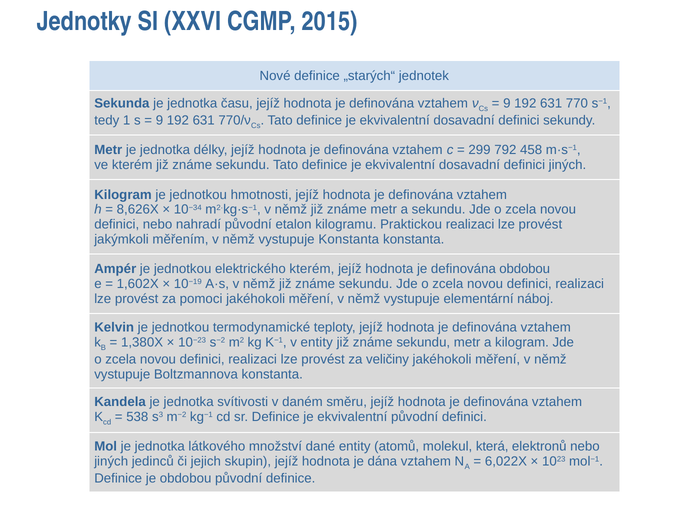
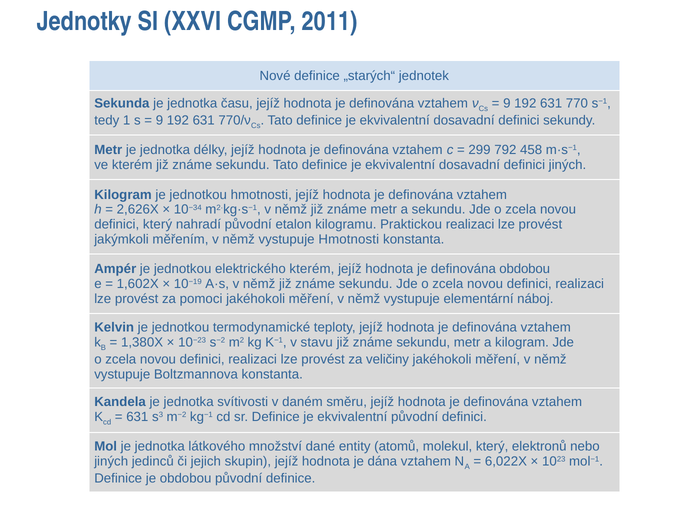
2015: 2015 -> 2011
8,626X: 8,626X -> 2,626X
definici nebo: nebo -> který
vystupuje Konstanta: Konstanta -> Hmotnosti
v entity: entity -> stavu
538 at (137, 417): 538 -> 631
molekul která: která -> který
